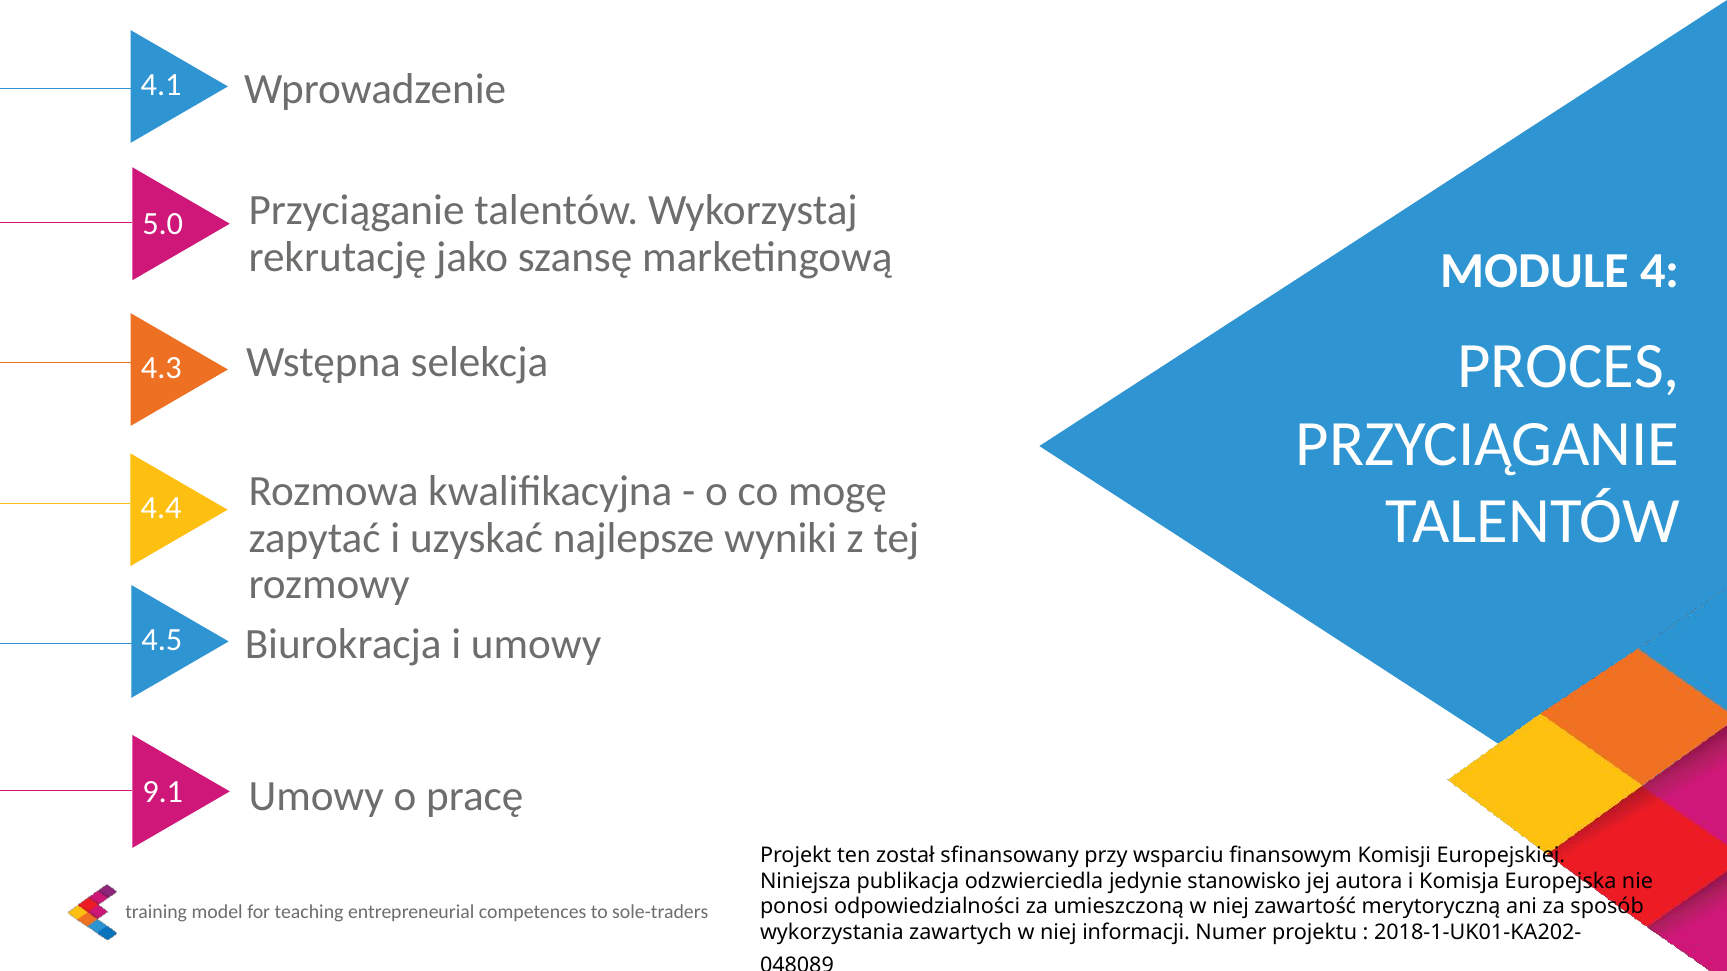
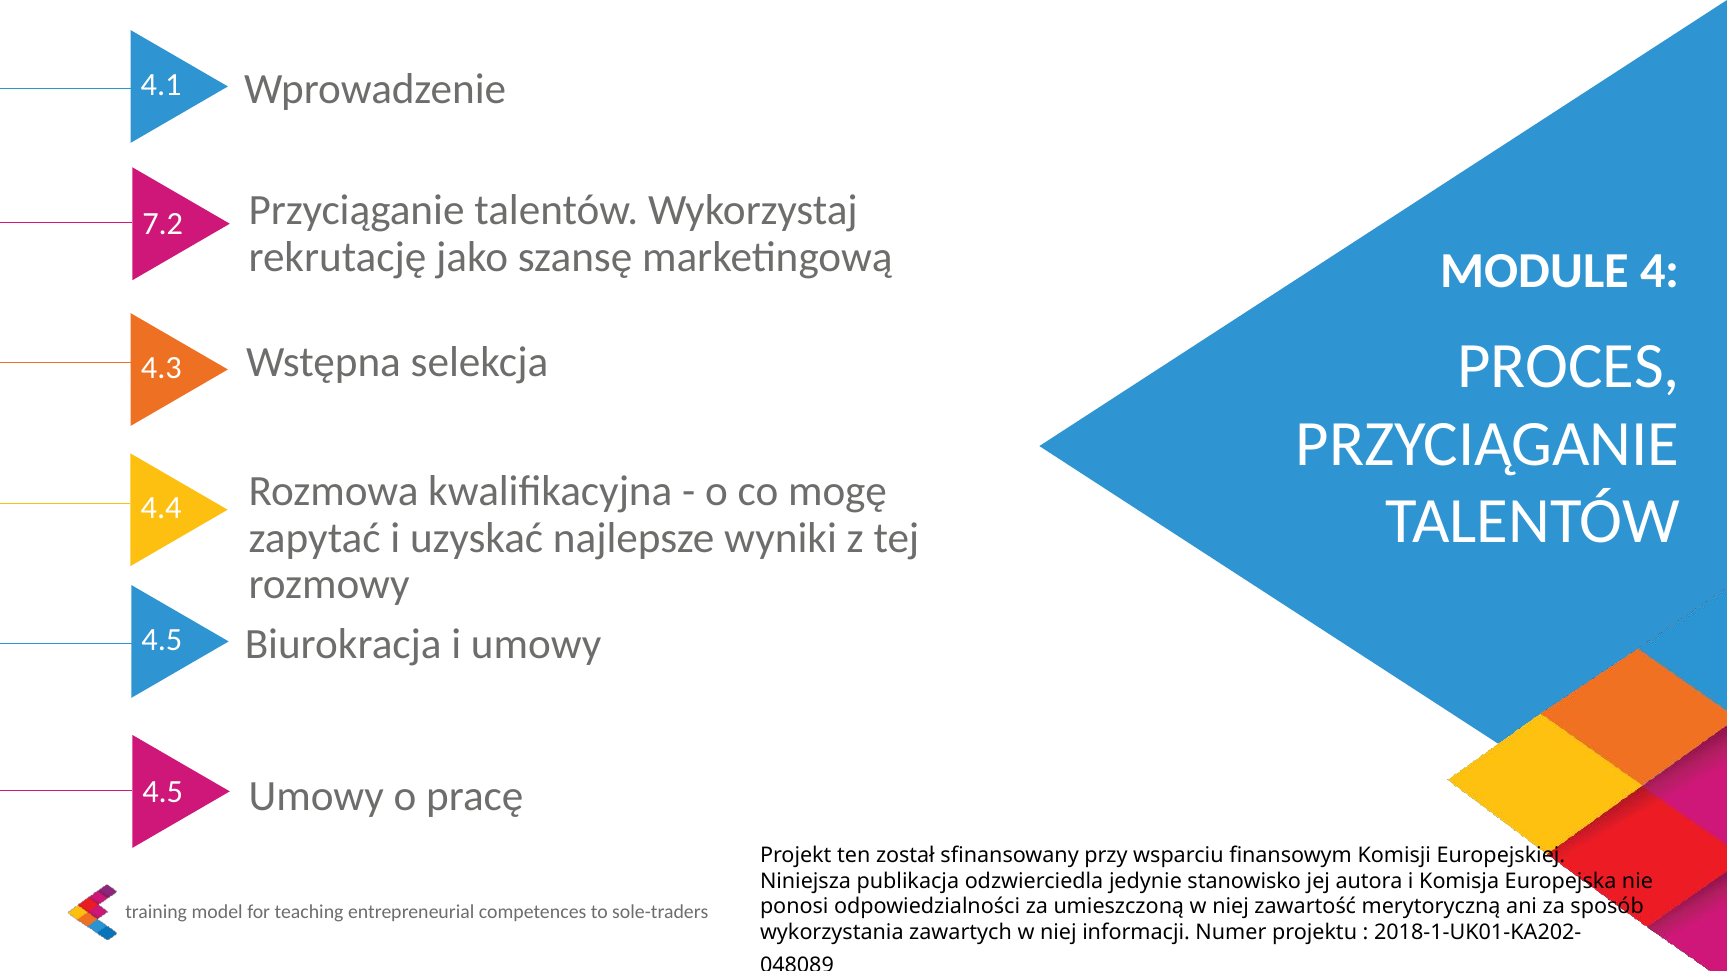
5.0: 5.0 -> 7.2
9.1 at (163, 792): 9.1 -> 4.5
